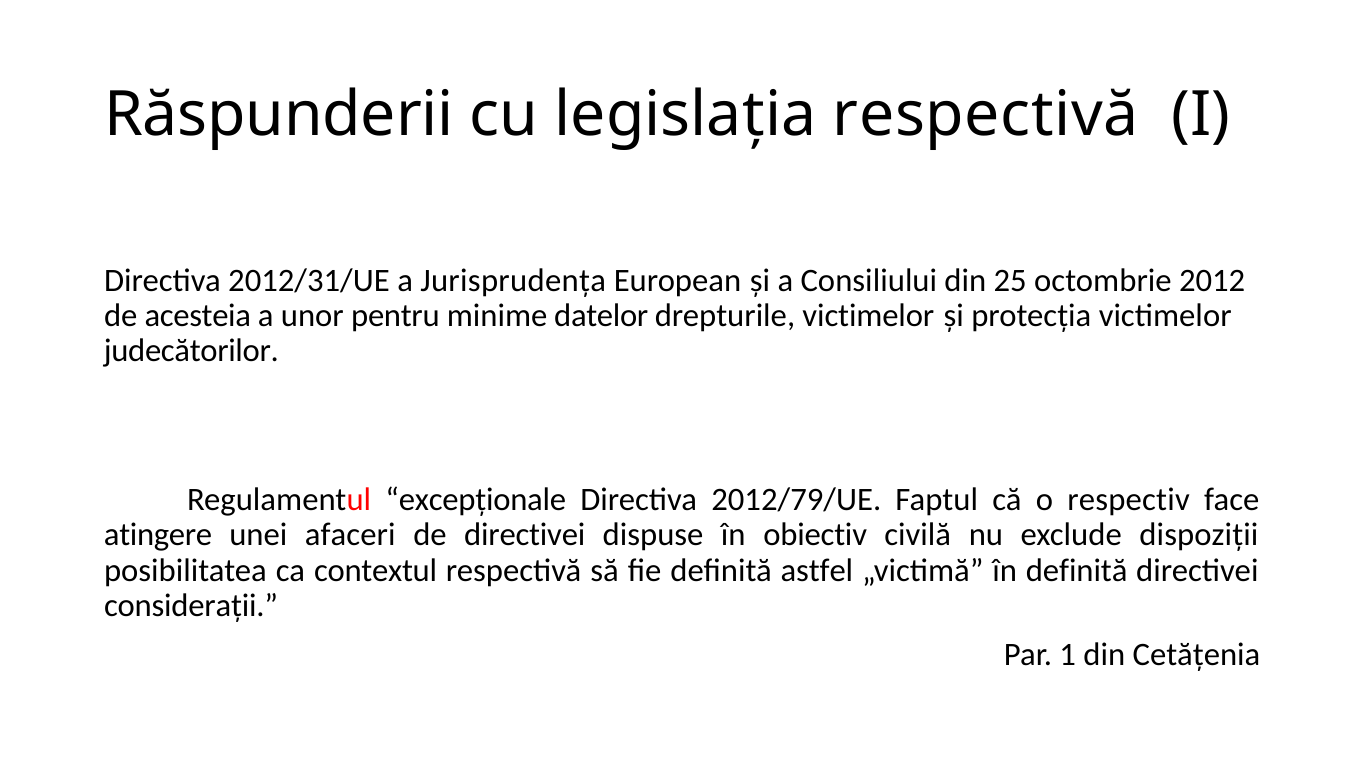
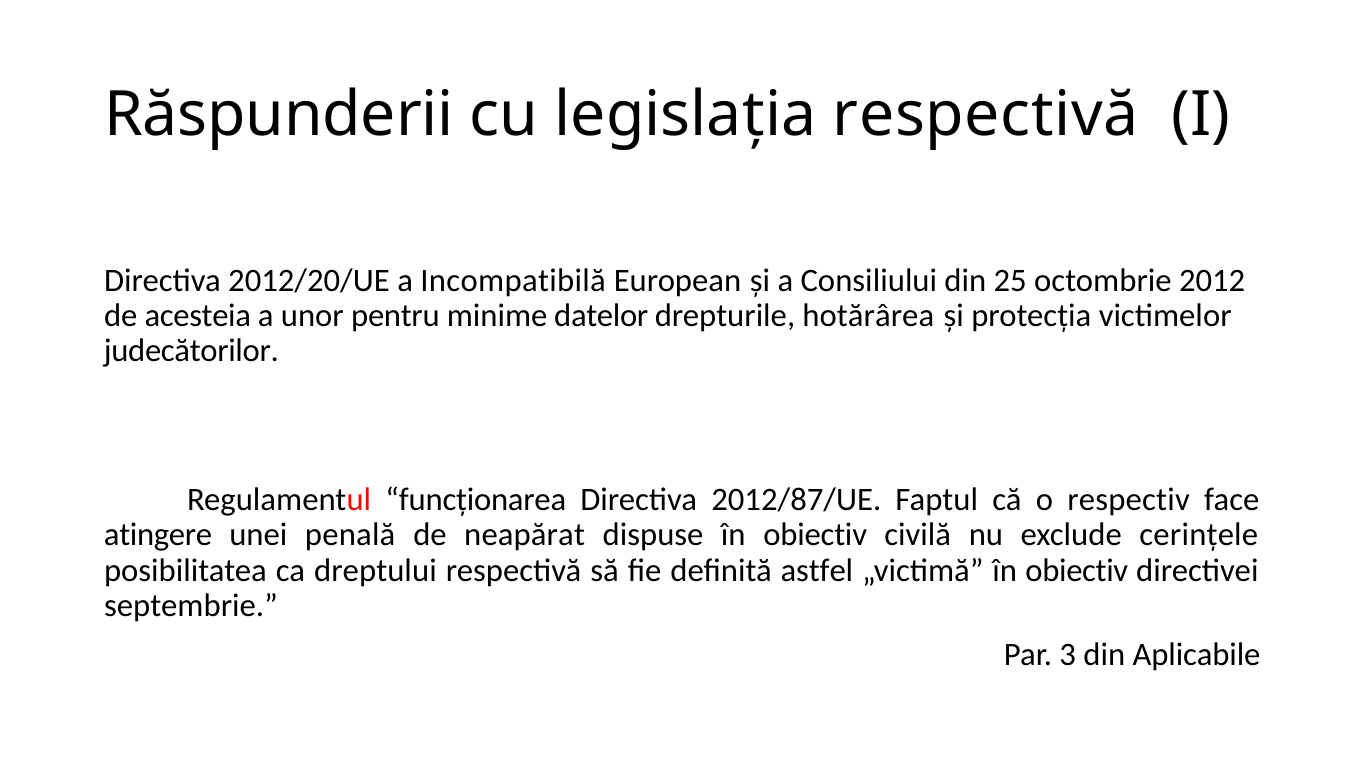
2012/31/UE: 2012/31/UE -> 2012/20/UE
Jurisprudența: Jurisprudența -> Incompatibilă
drepturile victimelor: victimelor -> hotărârea
excepționale: excepționale -> funcționarea
2012/79/UE: 2012/79/UE -> 2012/87/UE
afaceri: afaceri -> penală
de directivei: directivei -> neapărat
dispoziții: dispoziții -> cerințele
contextul: contextul -> dreptului
„victimă în definită: definită -> obiectiv
considerații: considerații -> septembrie
1: 1 -> 3
Cetățenia: Cetățenia -> Aplicabile
